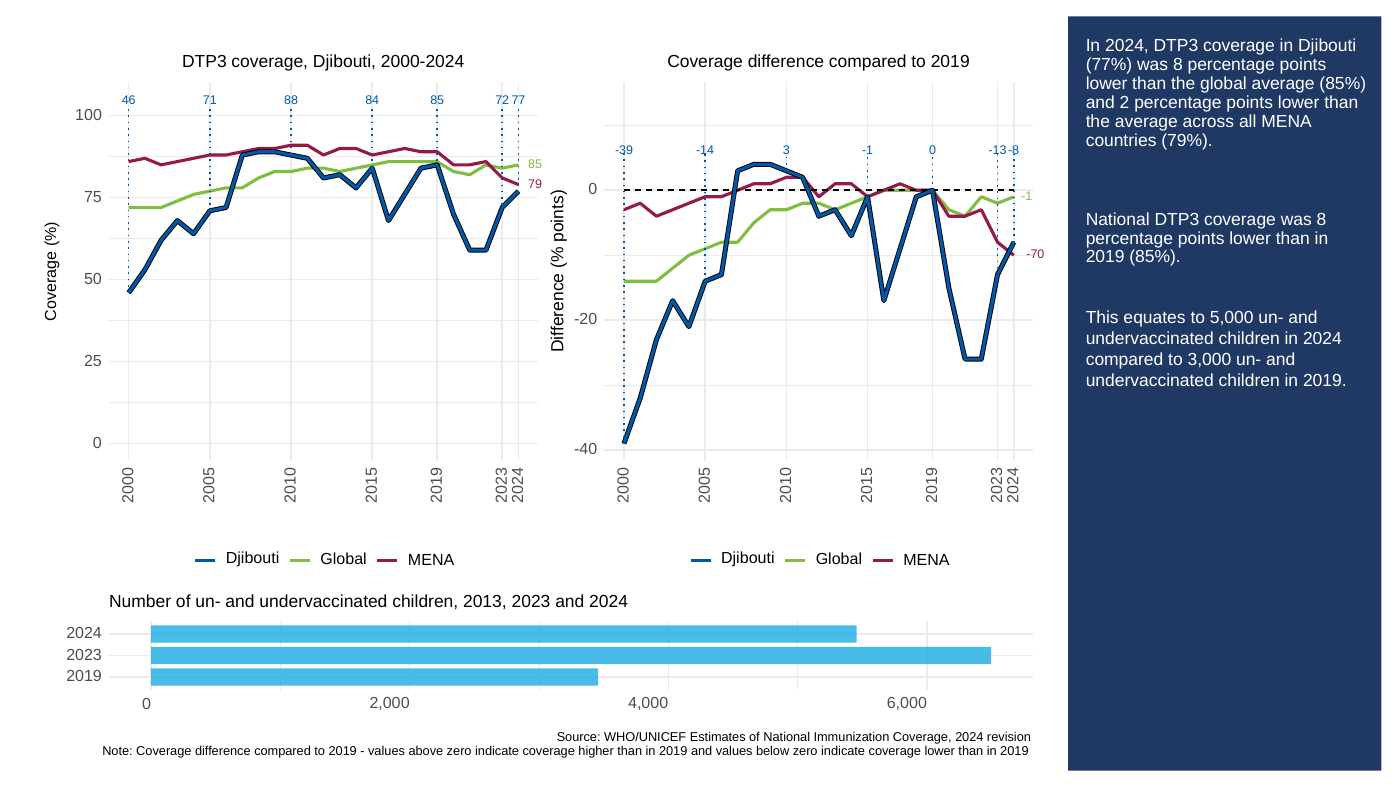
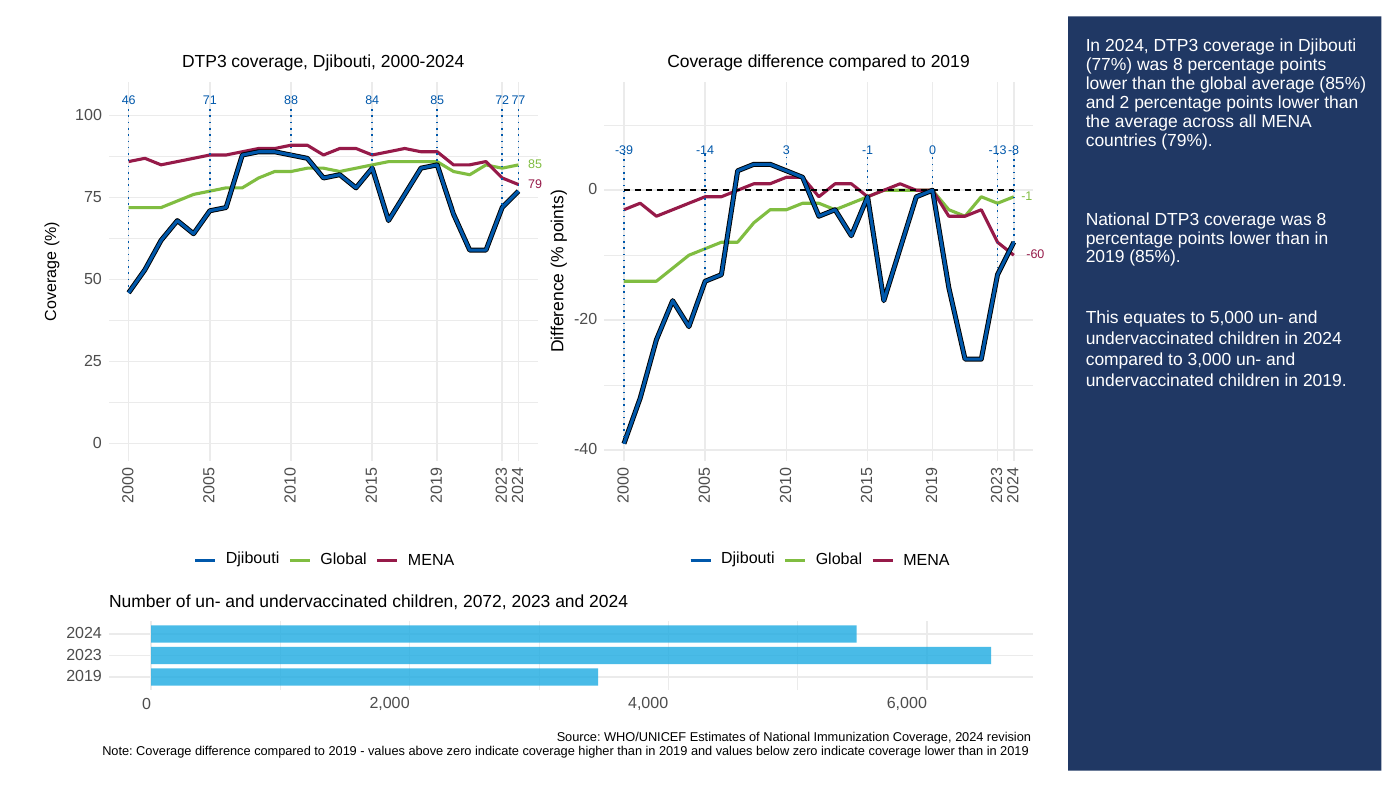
-70: -70 -> -60
2013: 2013 -> 2072
